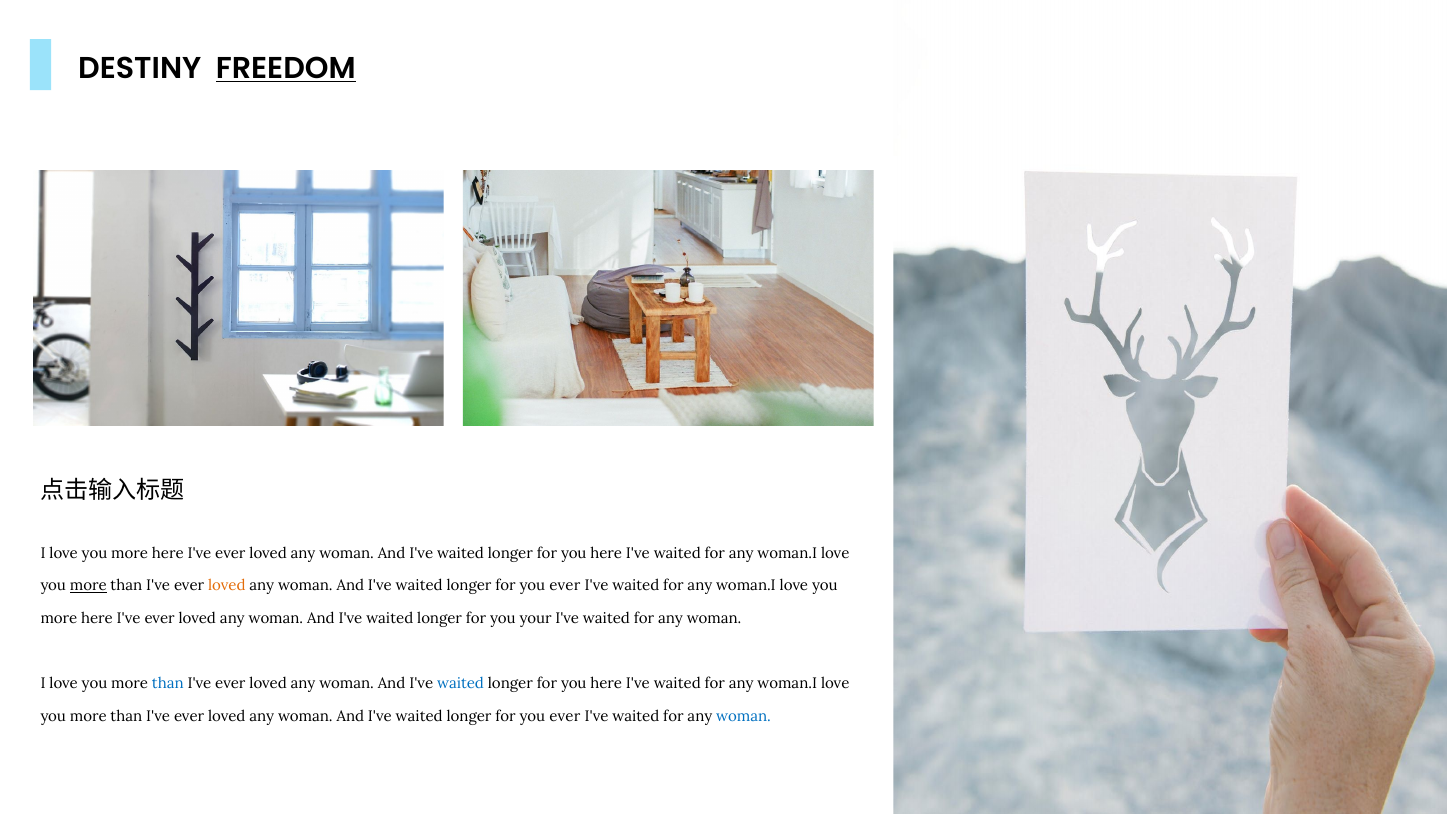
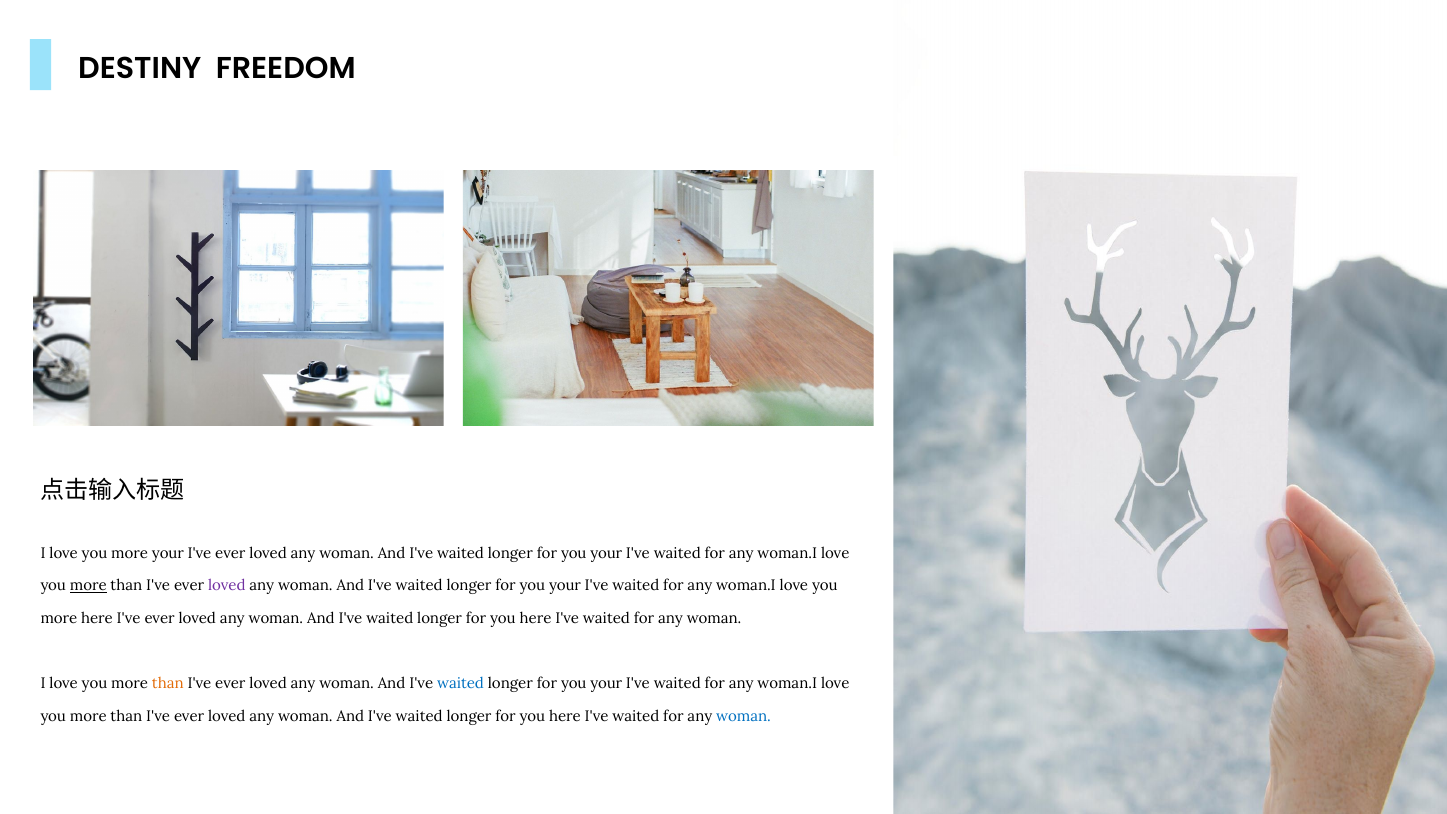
FREEDOM underline: present -> none
here at (168, 553): here -> your
here at (606, 553): here -> your
loved at (227, 586) colour: orange -> purple
ever at (565, 586): ever -> your
your at (536, 618): your -> here
than at (168, 684) colour: blue -> orange
here at (606, 684): here -> your
ever at (565, 716): ever -> here
